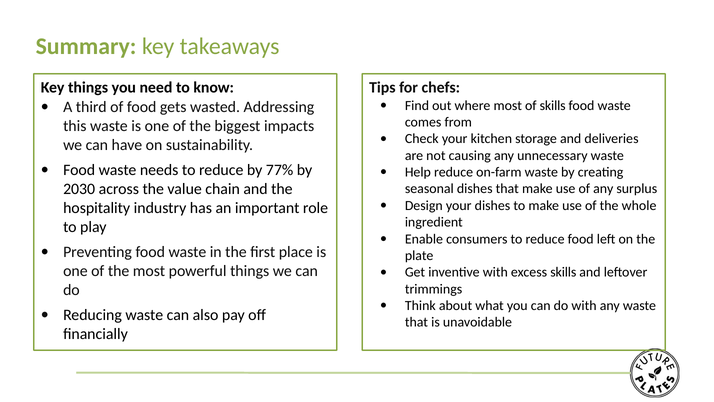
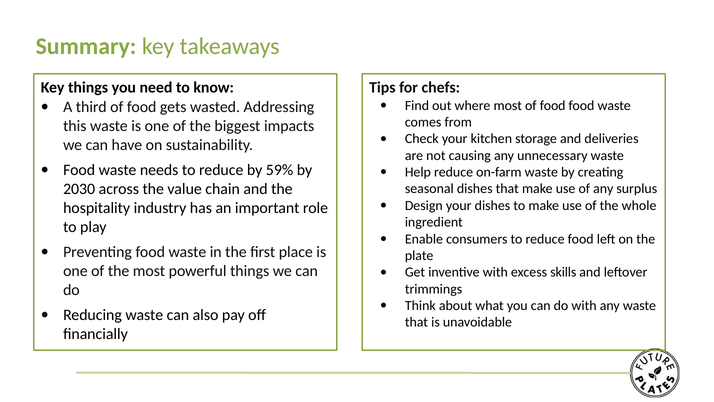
most of skills: skills -> food
77%: 77% -> 59%
